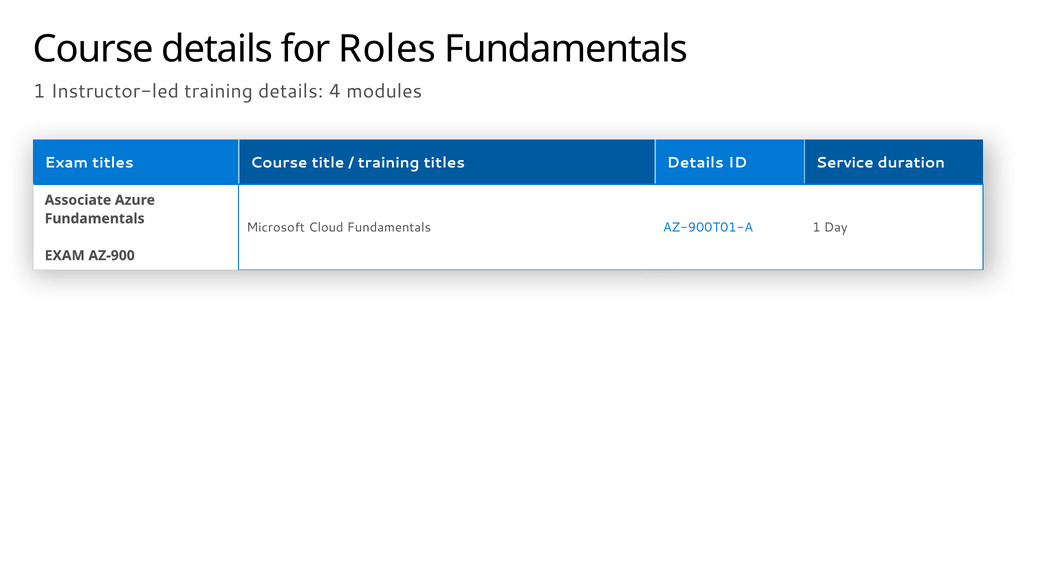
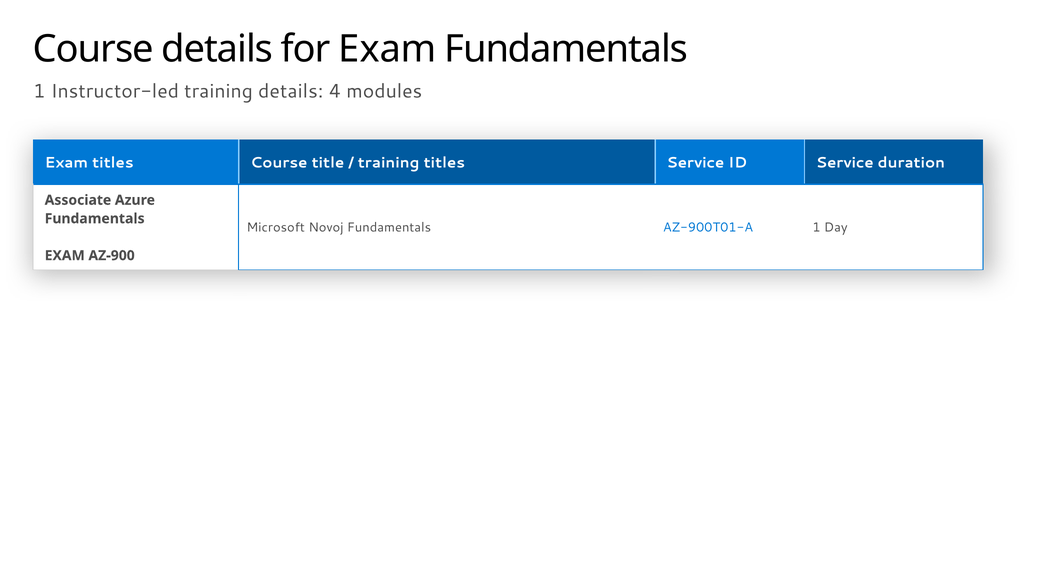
for Roles: Roles -> Exam
titles Details: Details -> Service
Cloud: Cloud -> Novoj
